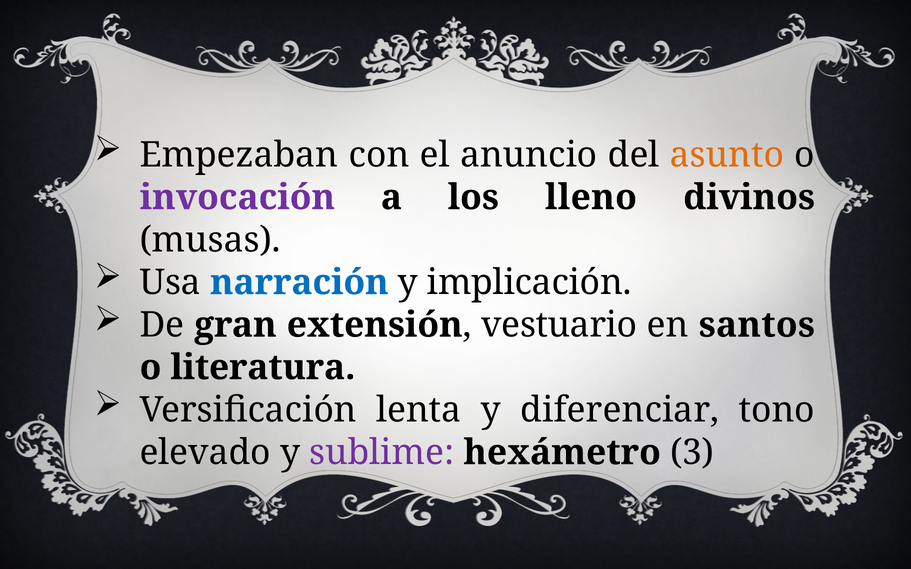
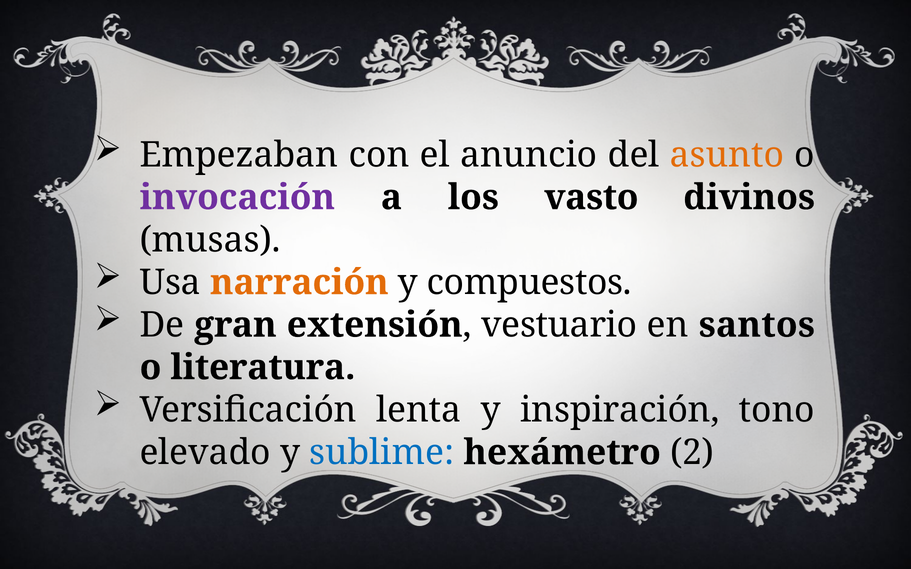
lleno: lleno -> vasto
narración colour: blue -> orange
implicación: implicación -> compuestos
diferenciar: diferenciar -> inspiración
sublime colour: purple -> blue
3: 3 -> 2
